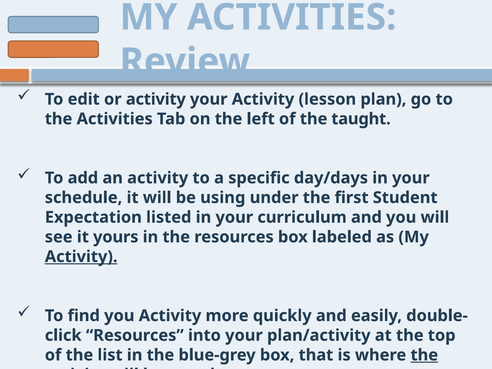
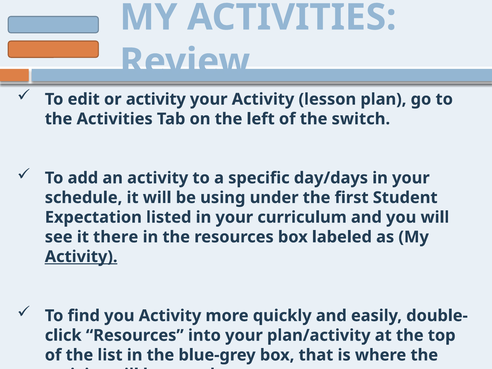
taught: taught -> switch
yours: yours -> there
the at (424, 355) underline: present -> none
